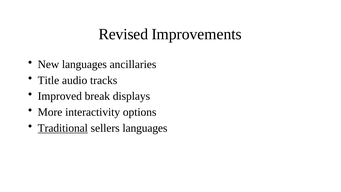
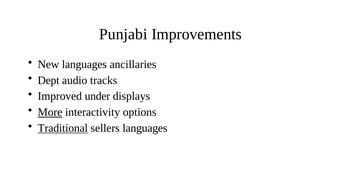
Revised: Revised -> Punjabi
Title: Title -> Dept
break: break -> under
More underline: none -> present
